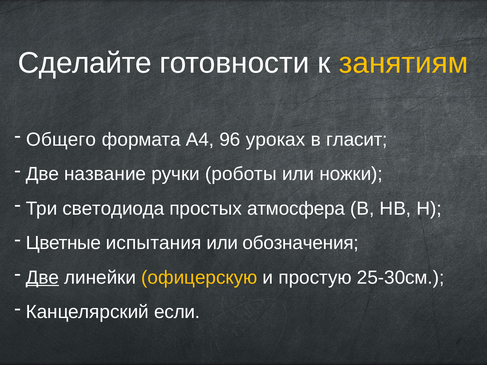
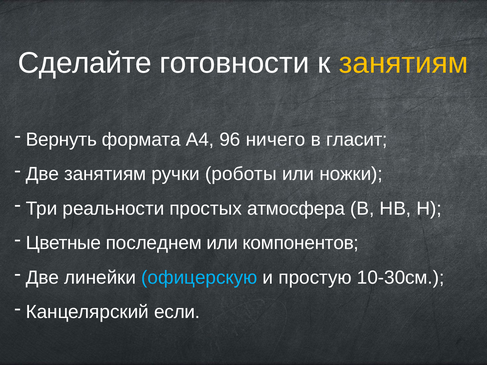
Общего: Общего -> Вернуть
уроках: уроках -> ничего
Две название: название -> занятиям
светодиода: светодиода -> реальности
испытания: испытания -> последнем
обозначения: обозначения -> компонентов
Две at (42, 278) underline: present -> none
офицерскую colour: yellow -> light blue
25-30см: 25-30см -> 10-30см
